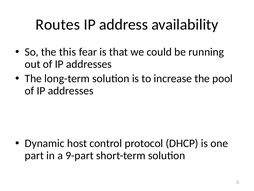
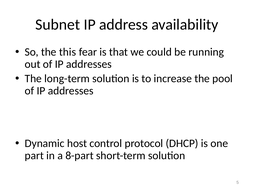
Routes: Routes -> Subnet
9-part: 9-part -> 8-part
